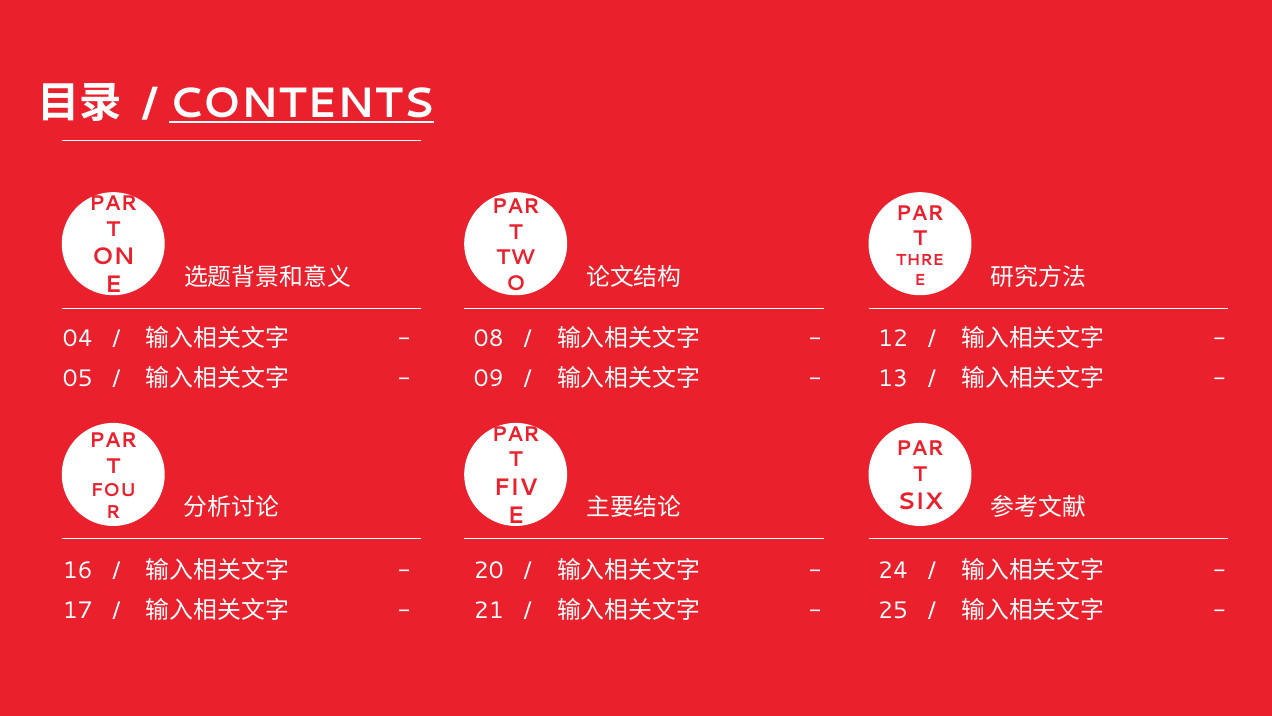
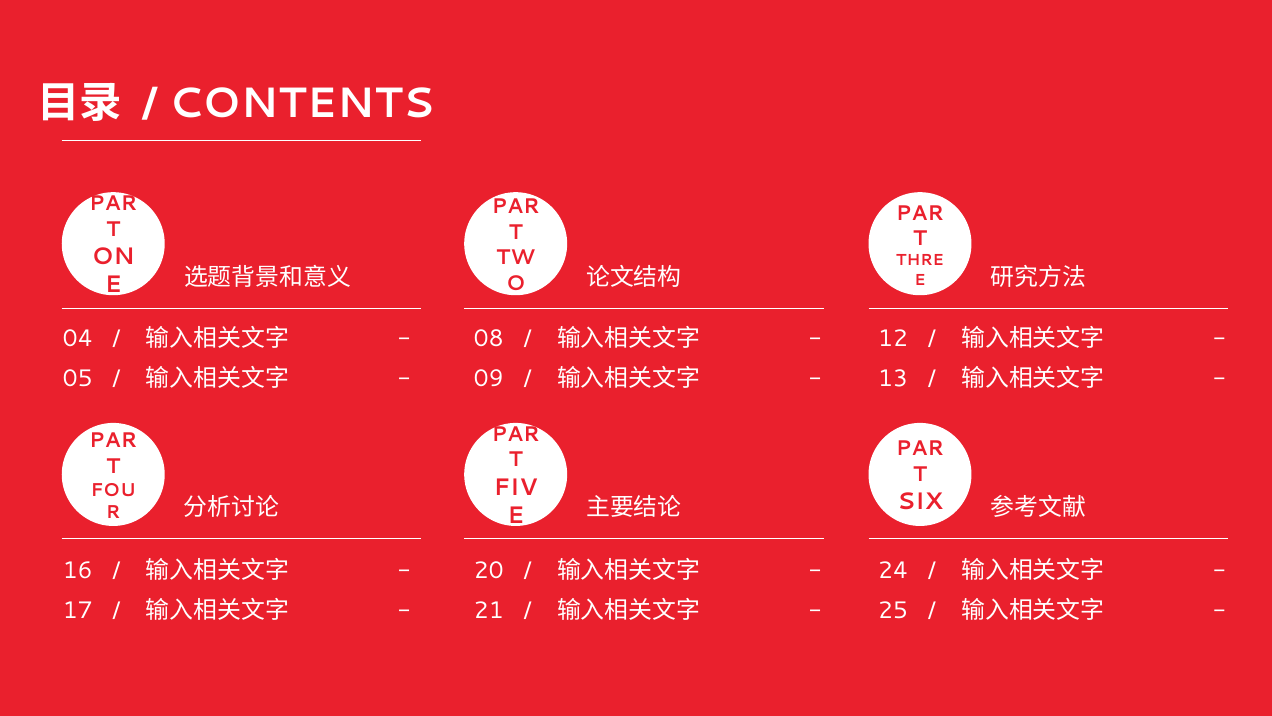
CONTENTS underline: present -> none
